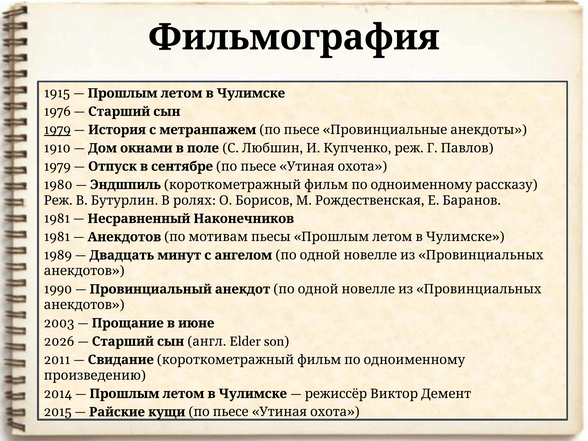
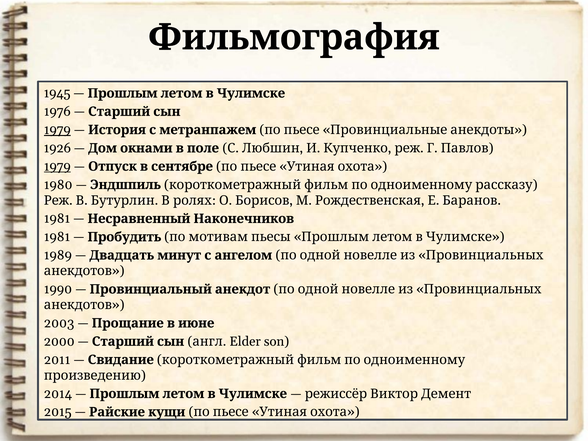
1915: 1915 -> 1945
1910: 1910 -> 1926
1979 at (57, 166) underline: none -> present
Анекдотов at (124, 237): Анекдотов -> Пробудить
2026: 2026 -> 2000
